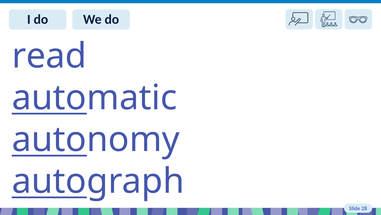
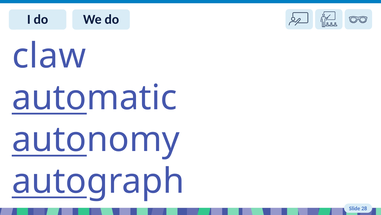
read: read -> claw
